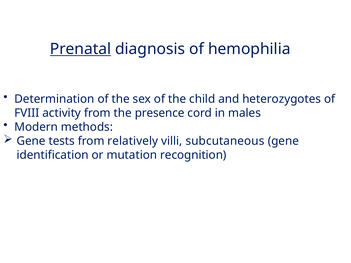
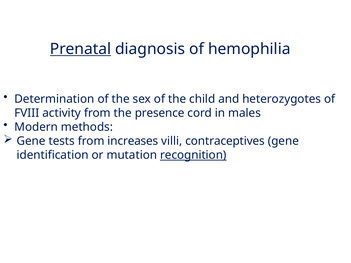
relatively: relatively -> increases
subcutaneous: subcutaneous -> contraceptives
recognition underline: none -> present
